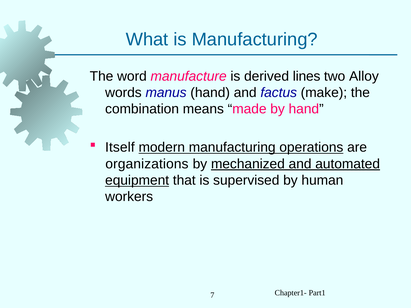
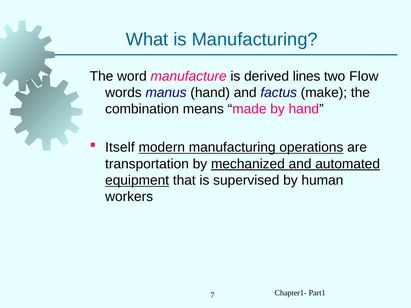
Alloy: Alloy -> Flow
organizations: organizations -> transportation
